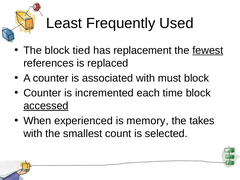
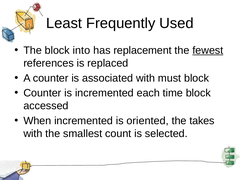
tied: tied -> into
accessed underline: present -> none
When experienced: experienced -> incremented
memory: memory -> oriented
